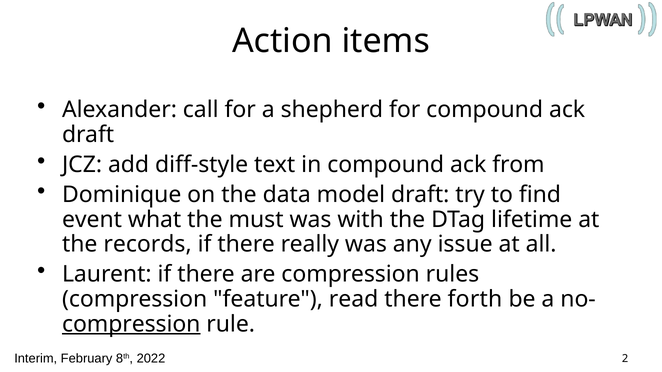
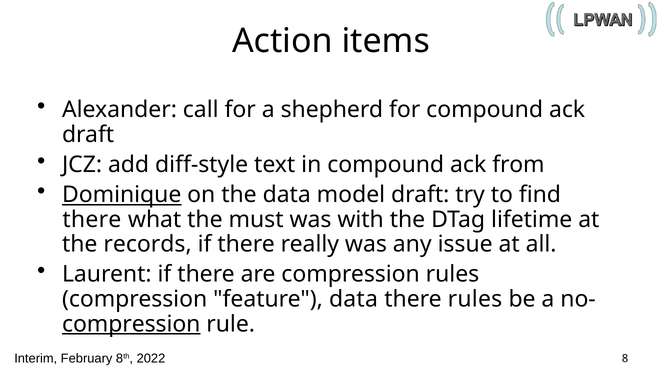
Dominique underline: none -> present
event at (92, 220): event -> there
feature read: read -> data
there forth: forth -> rules
2: 2 -> 8
